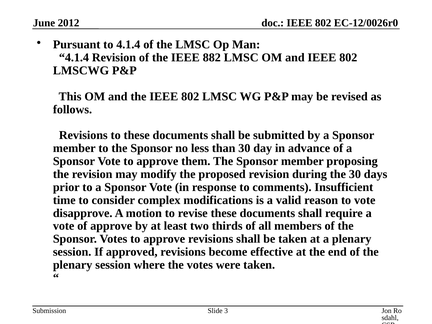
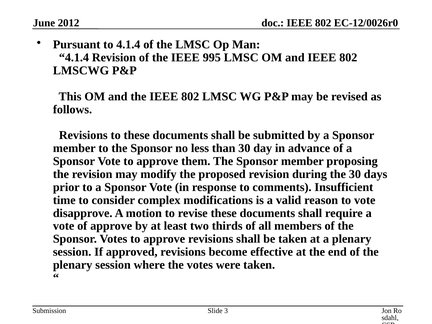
882: 882 -> 995
